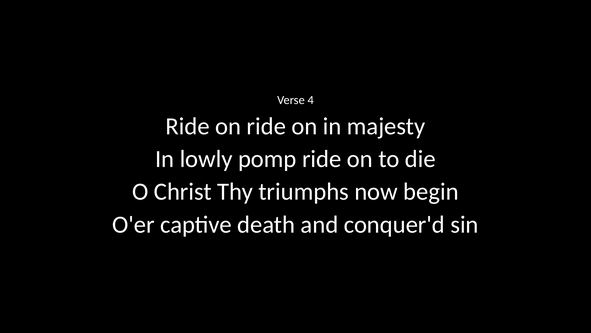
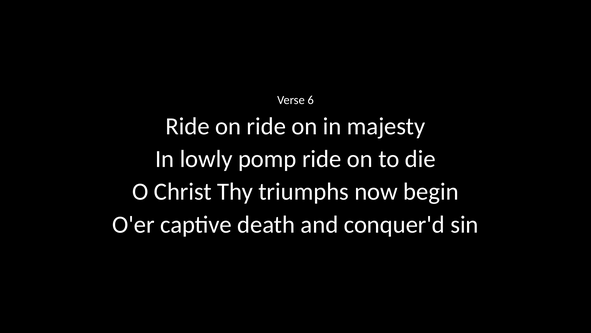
4: 4 -> 6
